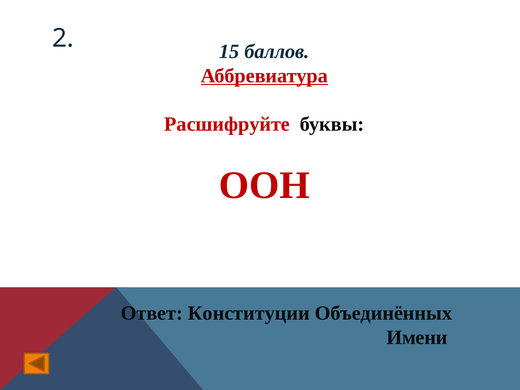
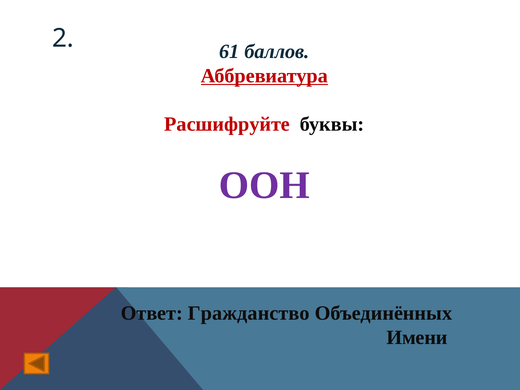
15: 15 -> 61
ООН colour: red -> purple
Конституции: Конституции -> Гражданство
